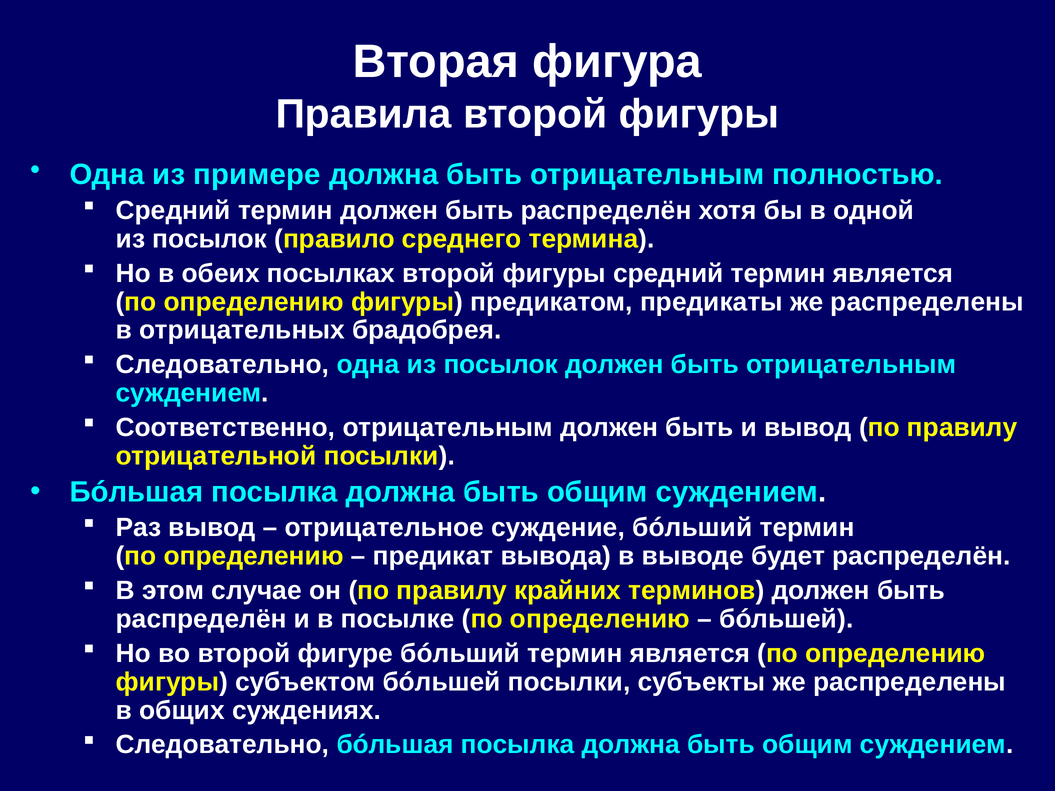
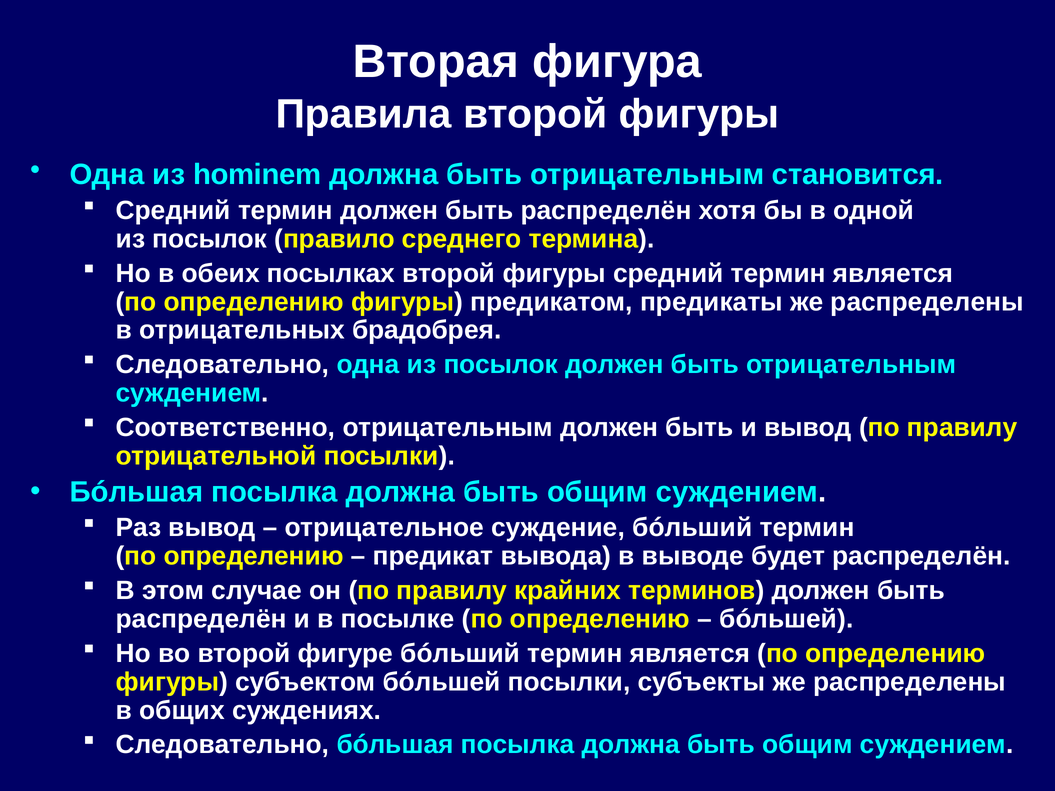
примере: примере -> hominem
полностью: полностью -> становится
